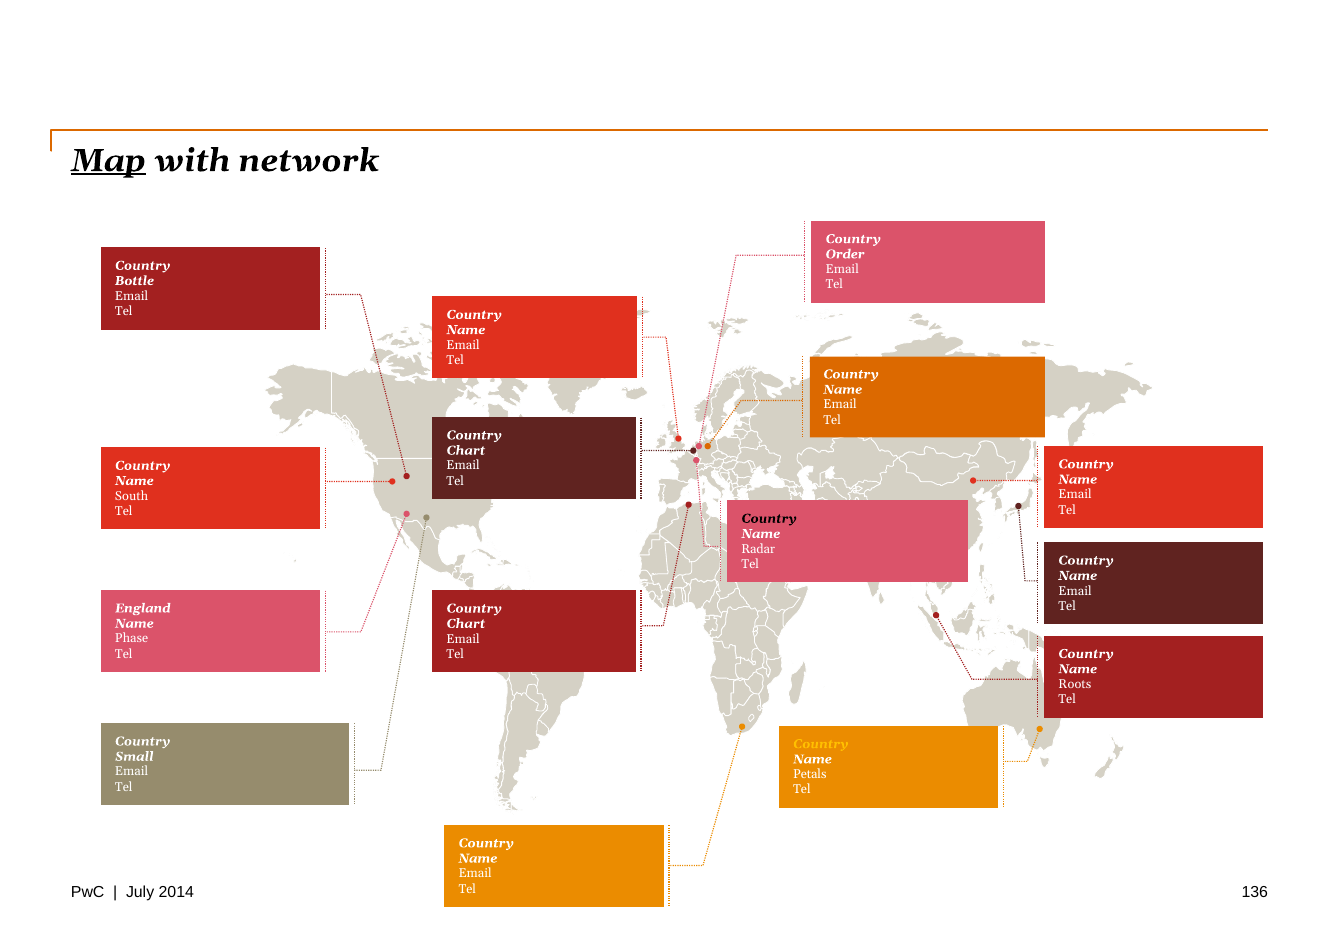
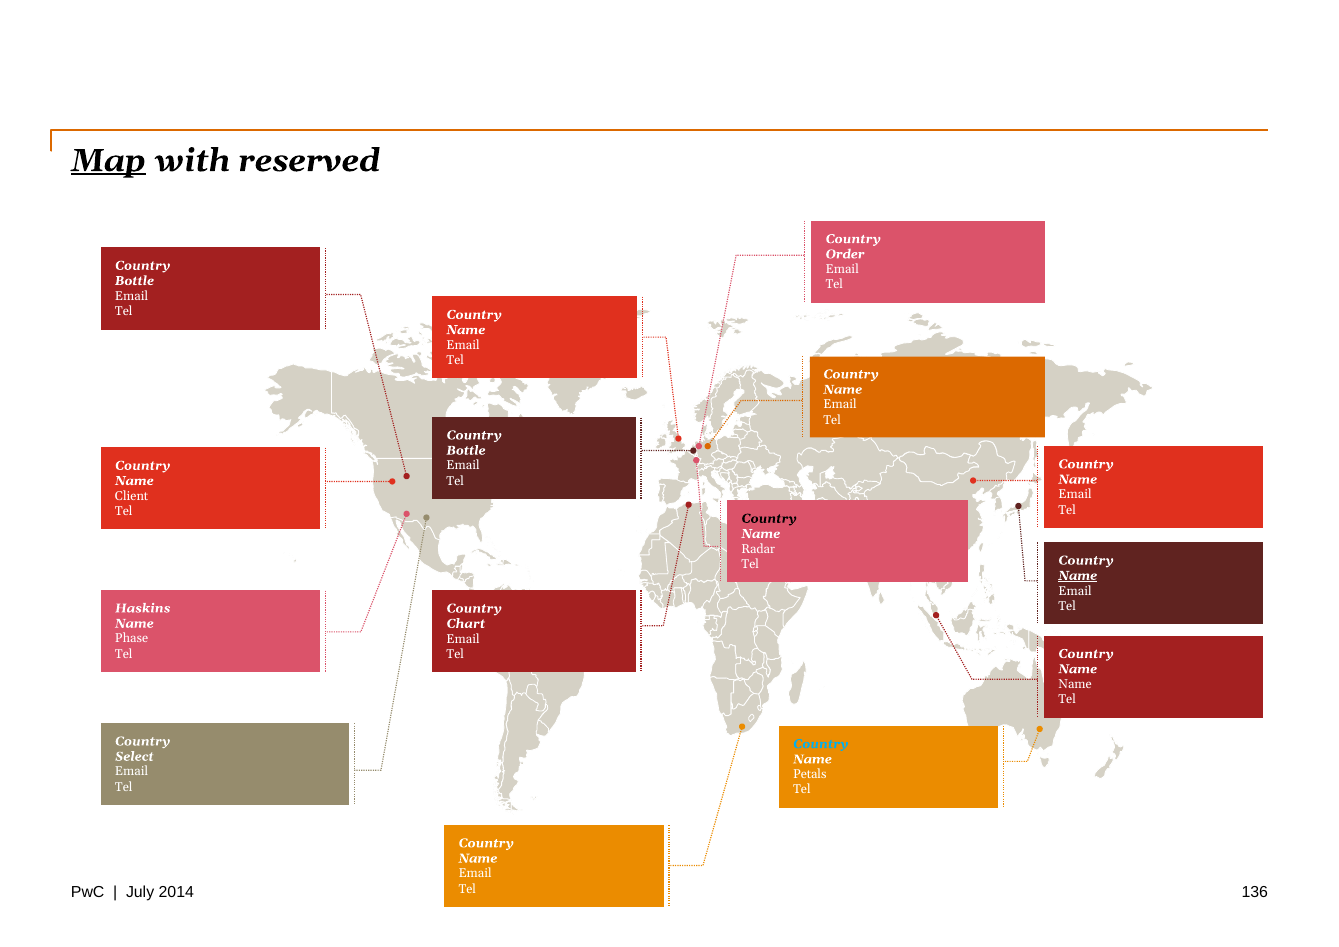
network: network -> reserved
Chart at (466, 450): Chart -> Bottle
South: South -> Client
Name at (1078, 575) underline: none -> present
England: England -> Haskins
Roots at (1075, 684): Roots -> Name
Country at (821, 744) colour: yellow -> light blue
Small: Small -> Select
